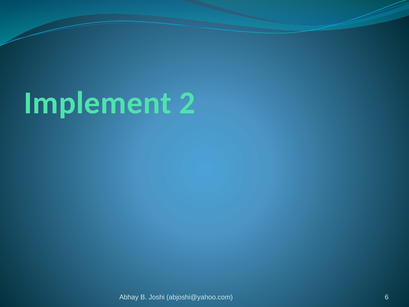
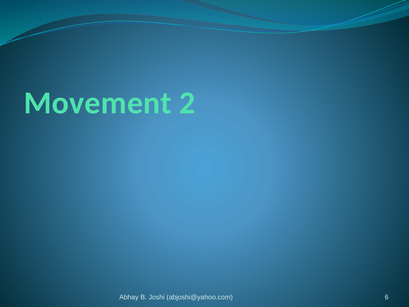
Implement: Implement -> Movement
